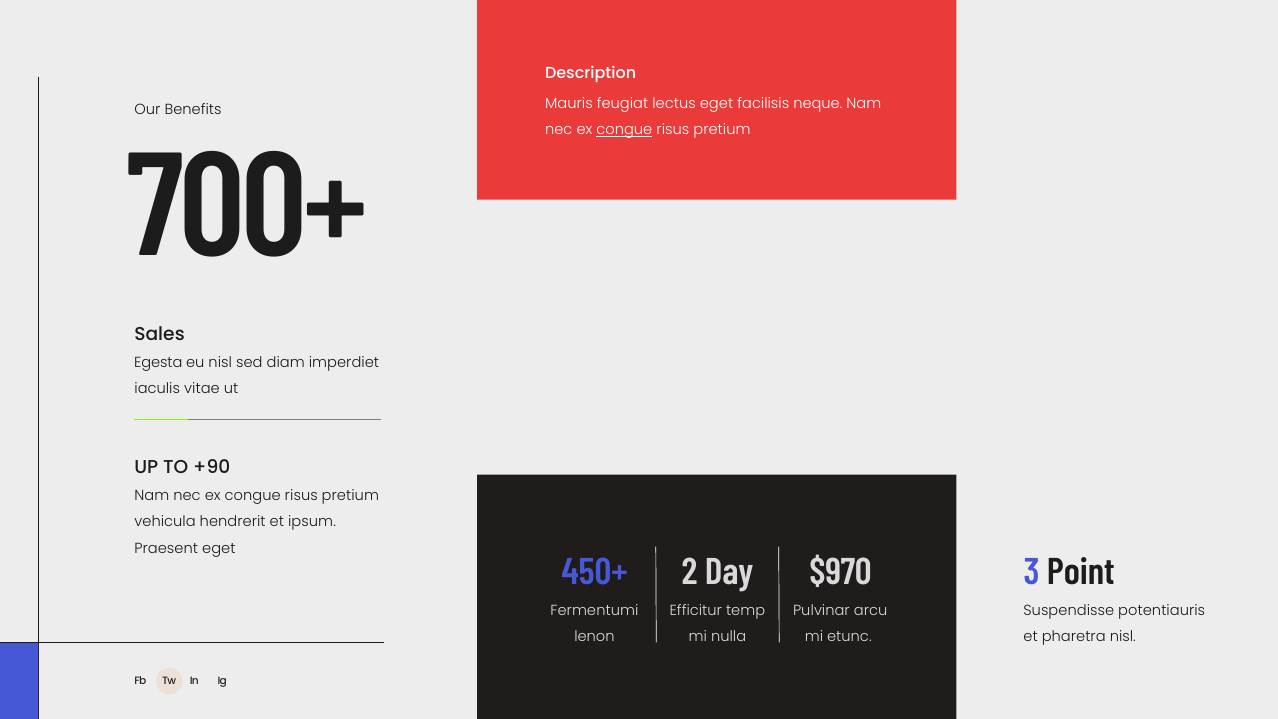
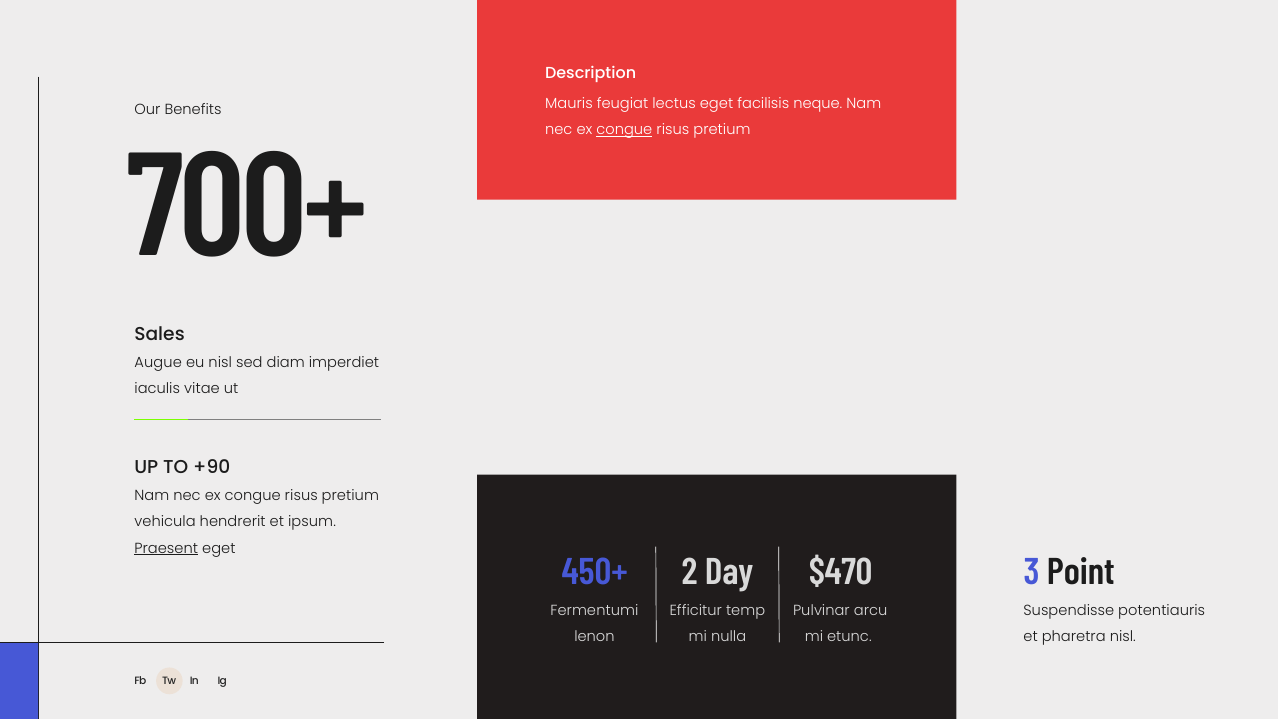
Egesta: Egesta -> Augue
Praesent underline: none -> present
$970: $970 -> $470
